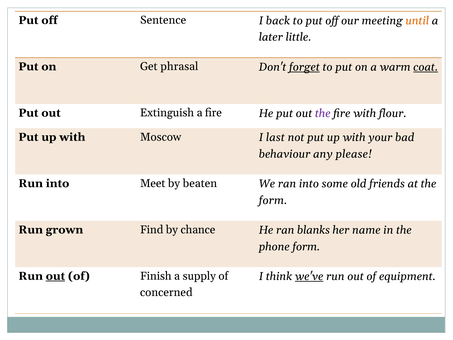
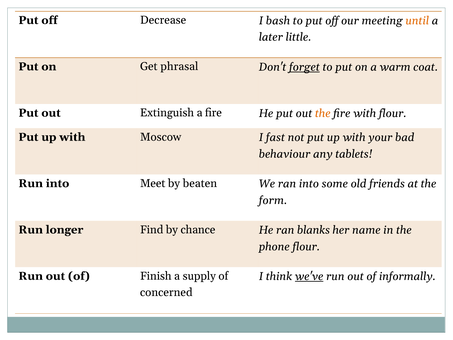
Sentence: Sentence -> Decrease
back: back -> bash
coat underline: present -> none
the at (323, 113) colour: purple -> orange
last: last -> fast
please: please -> tablets
grown: grown -> longer
phone form: form -> flour
out at (55, 276) underline: present -> none
equipment: equipment -> informally
